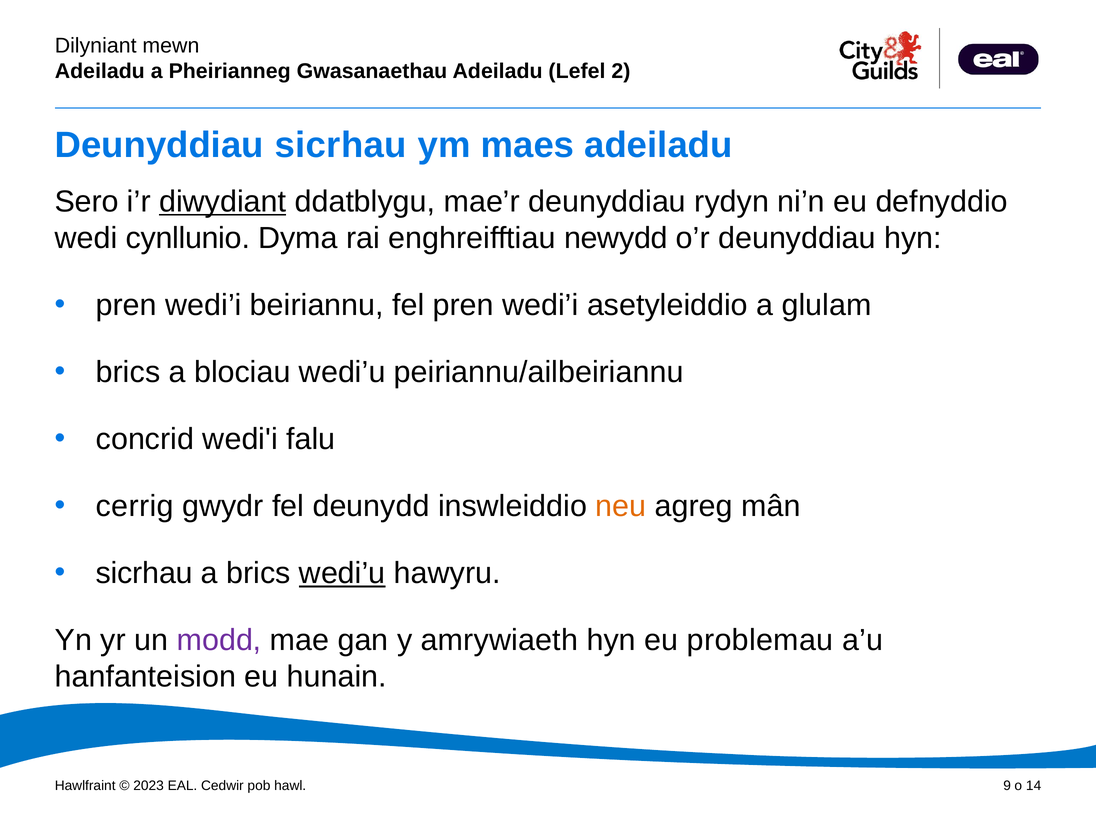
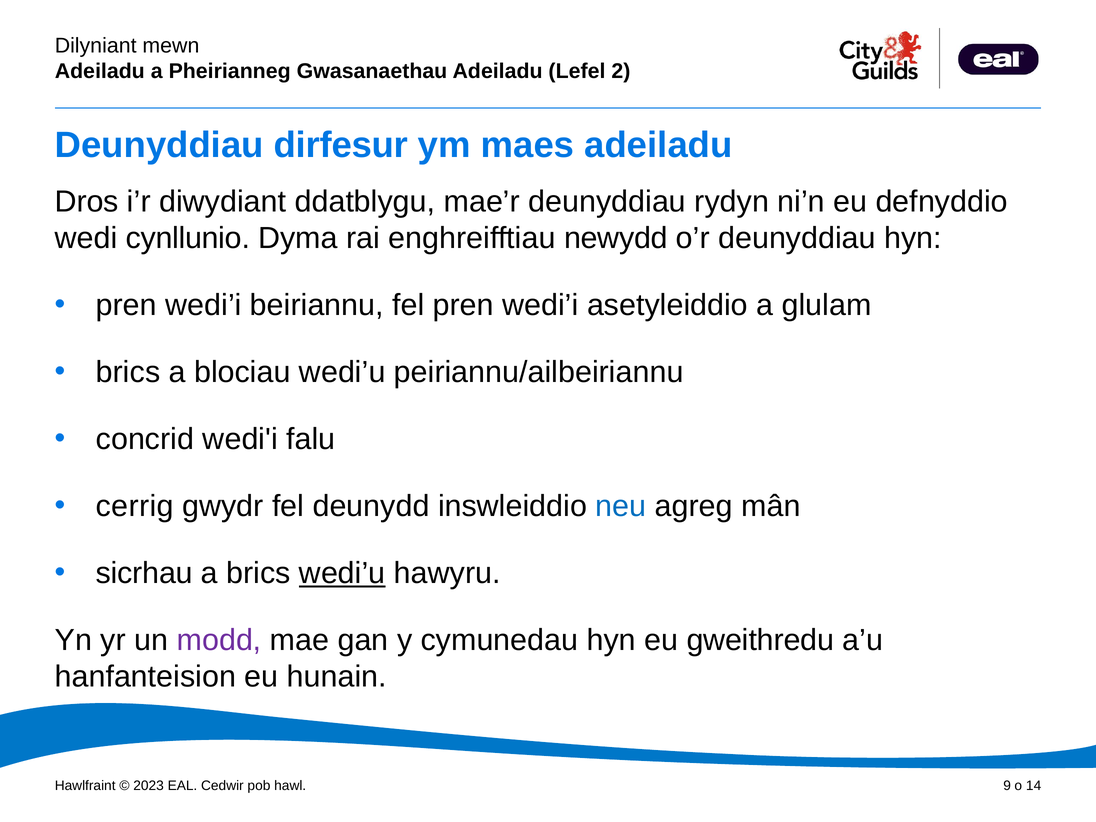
Deunyddiau sicrhau: sicrhau -> dirfesur
Sero: Sero -> Dros
diwydiant underline: present -> none
neu colour: orange -> blue
amrywiaeth: amrywiaeth -> cymunedau
problemau: problemau -> gweithredu
